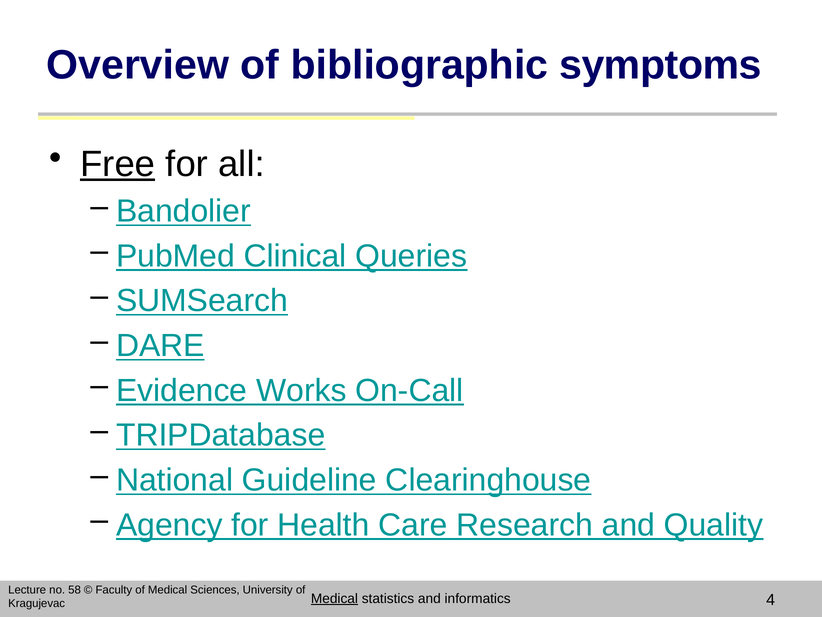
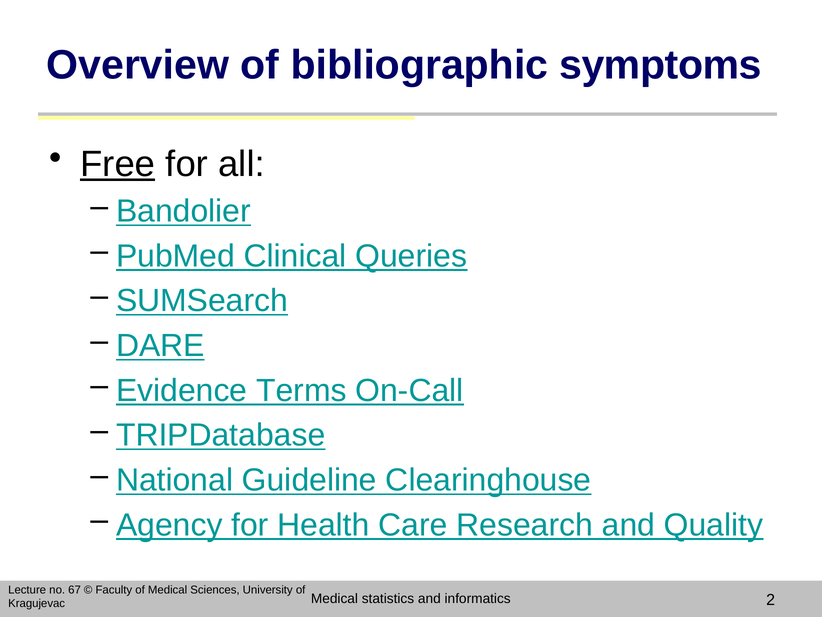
Works: Works -> Terms
58: 58 -> 67
Medical at (334, 598) underline: present -> none
4: 4 -> 2
